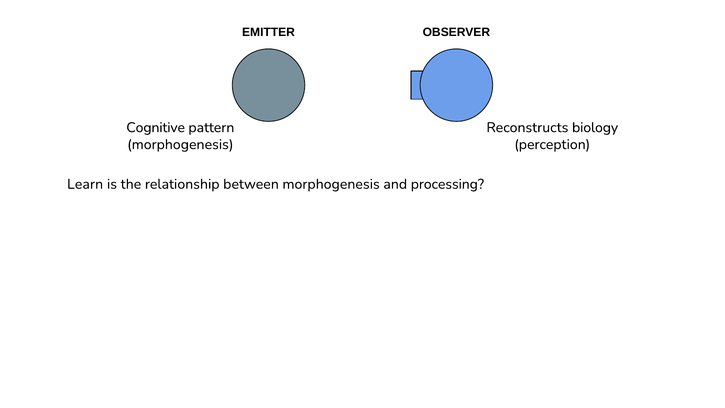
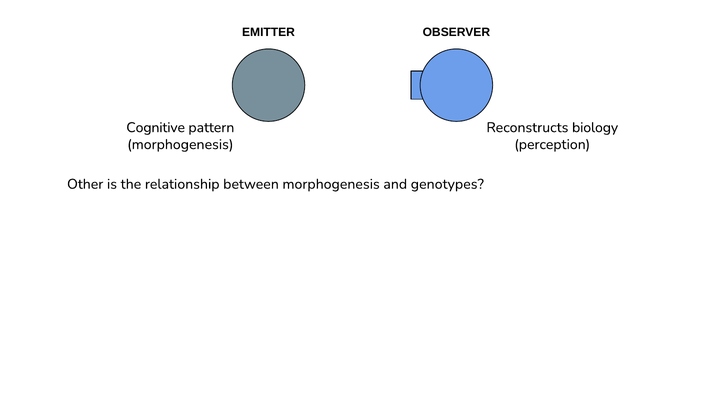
Learn: Learn -> Other
processing: processing -> genotypes
